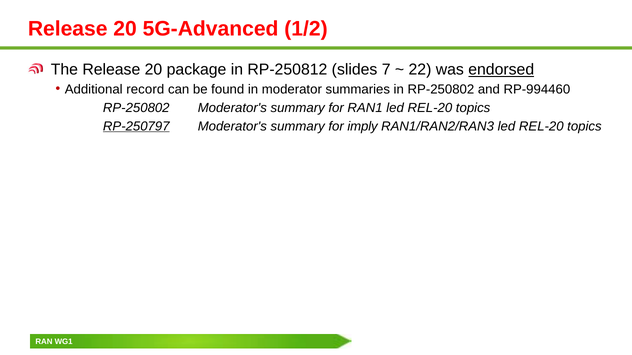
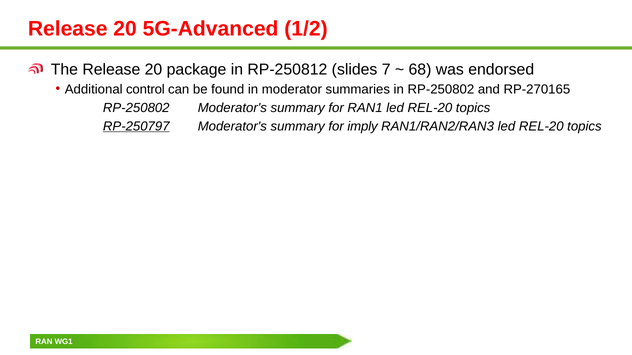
22: 22 -> 68
endorsed underline: present -> none
record: record -> control
RP-994460: RP-994460 -> RP-270165
